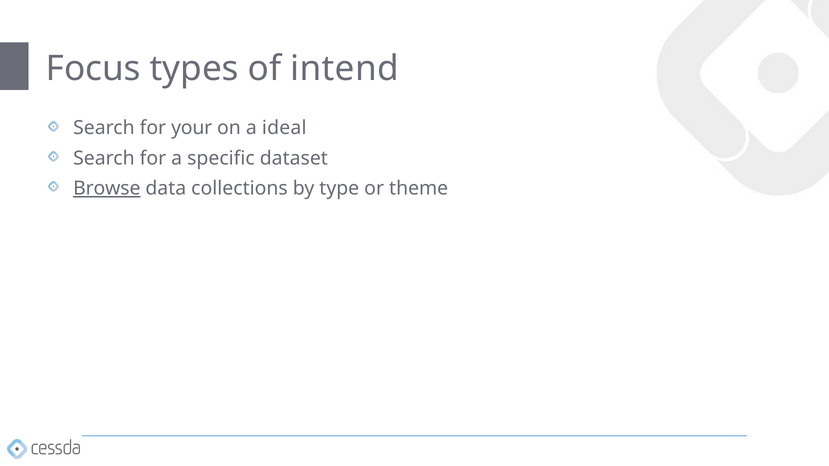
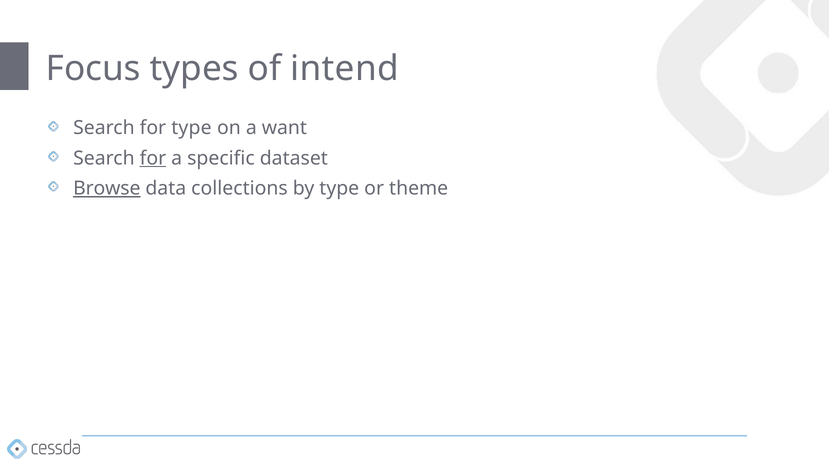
for your: your -> type
ideal: ideal -> want
for at (153, 158) underline: none -> present
